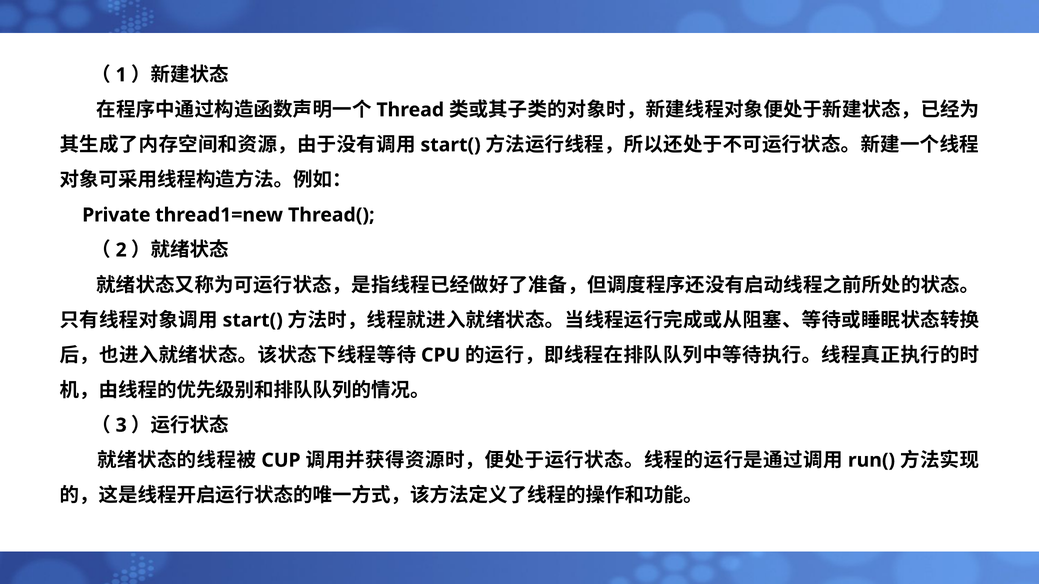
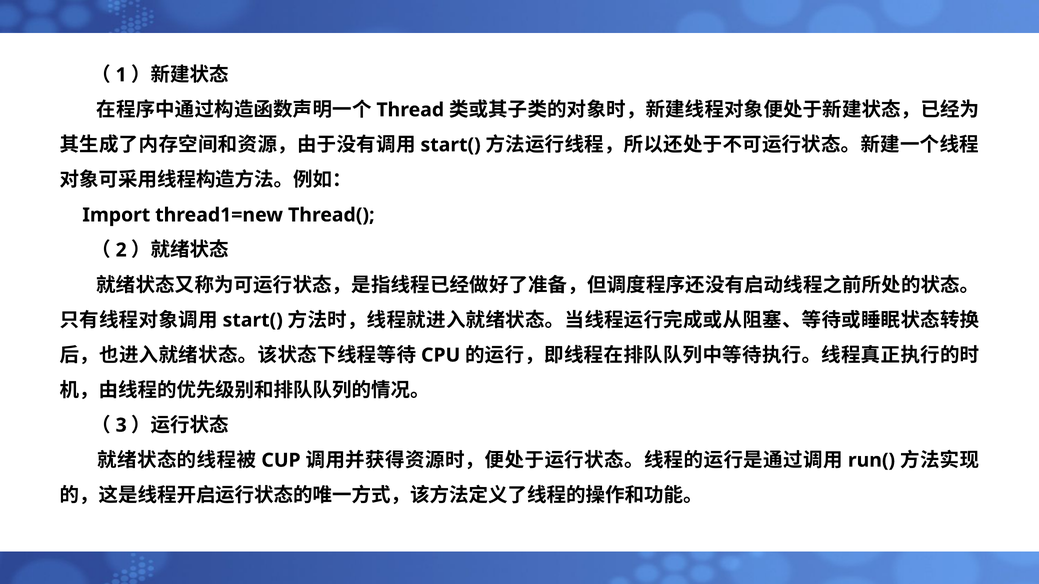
Private: Private -> Import
